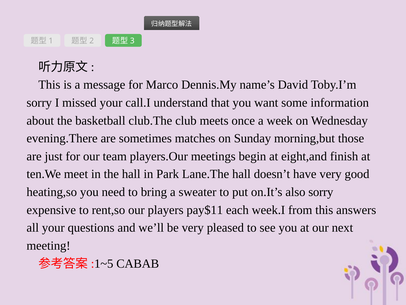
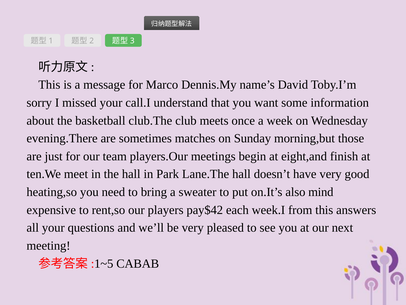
also sorry: sorry -> mind
pay$11: pay$11 -> pay$42
